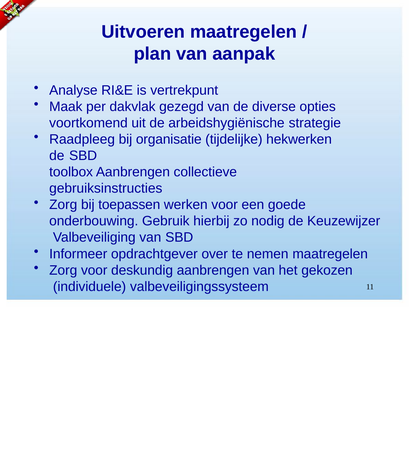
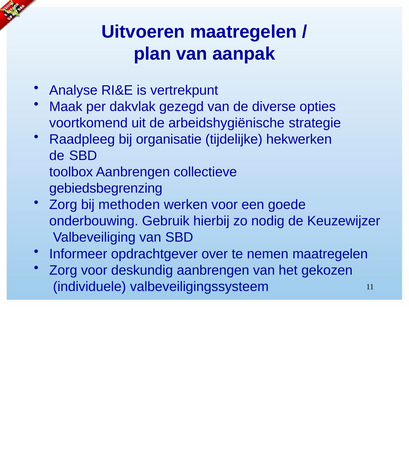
gebruiksinstructies: gebruiksinstructies -> gebiedsbegrenzing
toepassen: toepassen -> methoden
